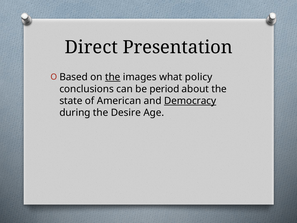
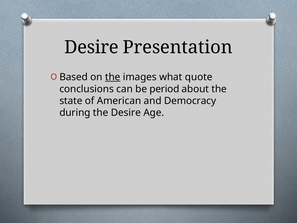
Direct at (91, 47): Direct -> Desire
policy: policy -> quote
Democracy underline: present -> none
